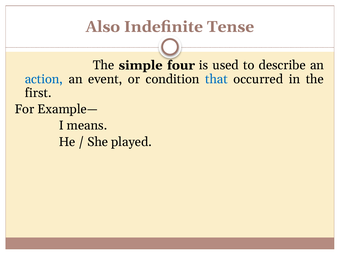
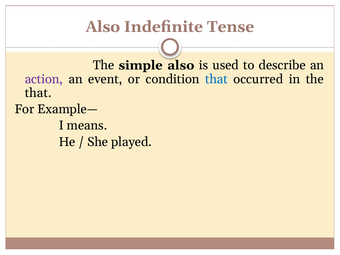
simple four: four -> also
action colour: blue -> purple
first at (38, 93): first -> that
